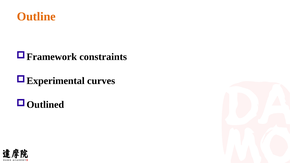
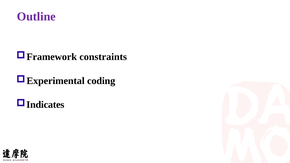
Outline colour: orange -> purple
curves: curves -> coding
Outlined: Outlined -> Indicates
